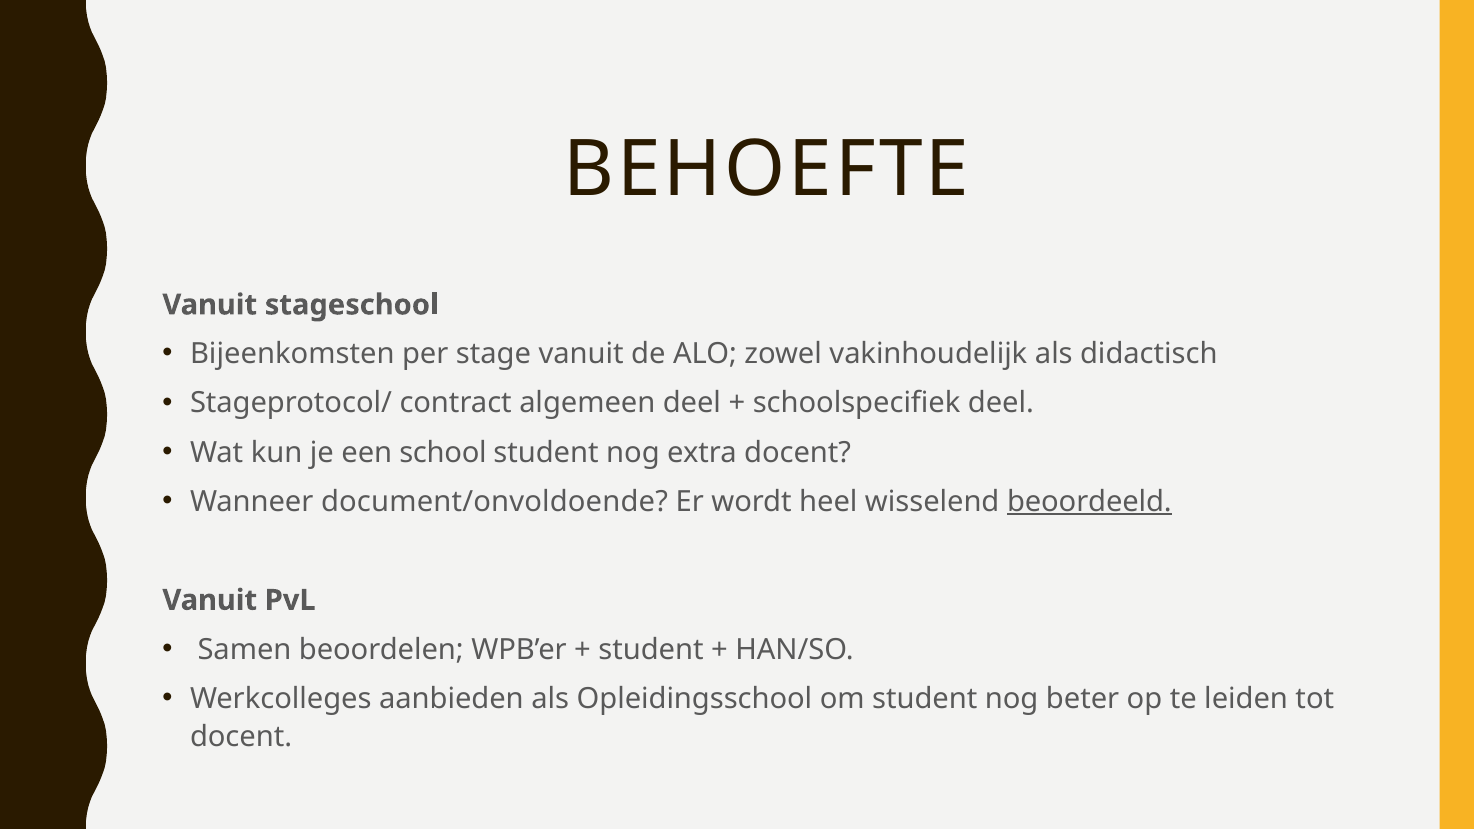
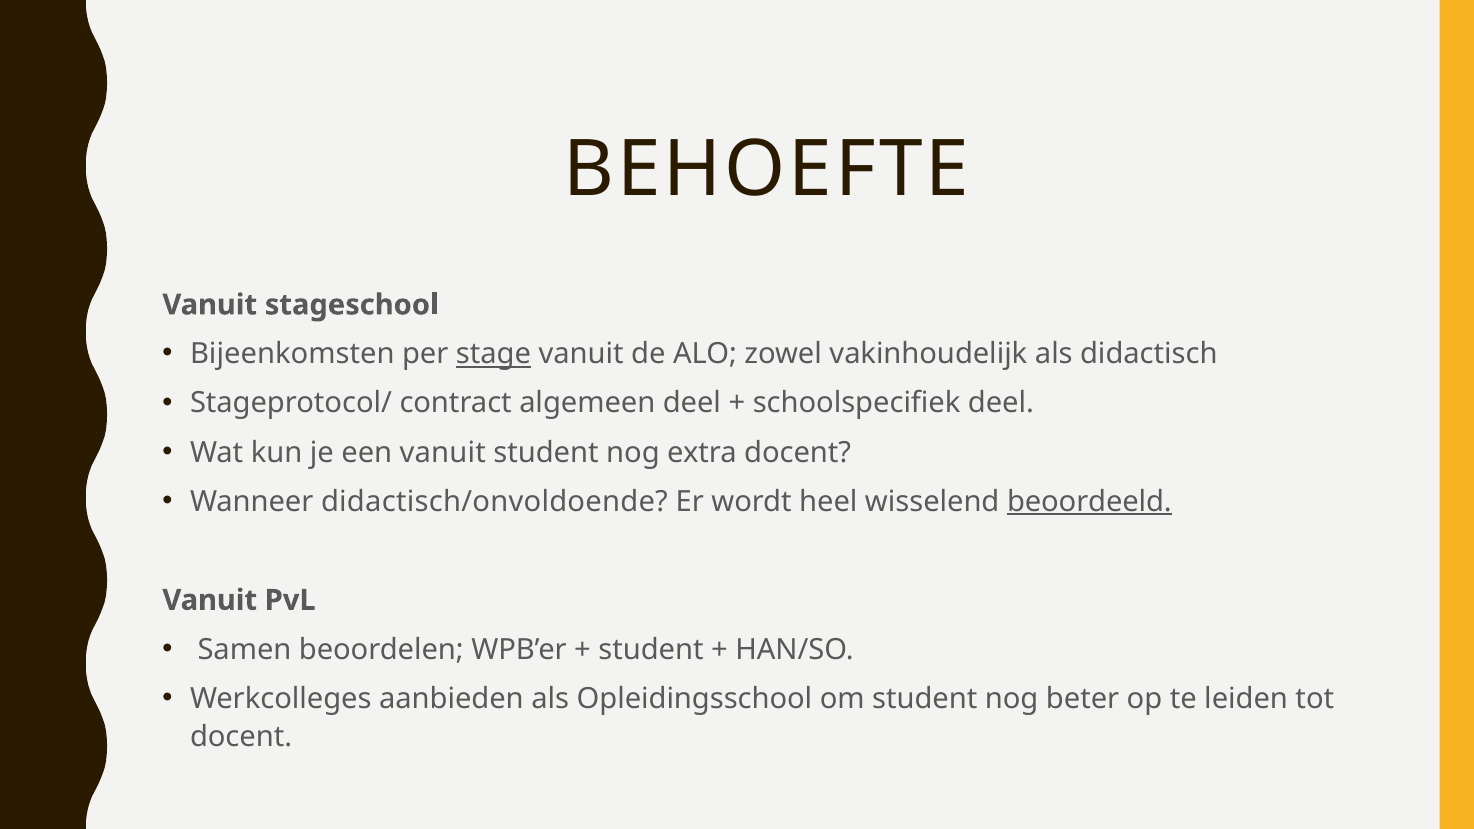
stage underline: none -> present
een school: school -> vanuit
document/onvoldoende: document/onvoldoende -> didactisch/onvoldoende
